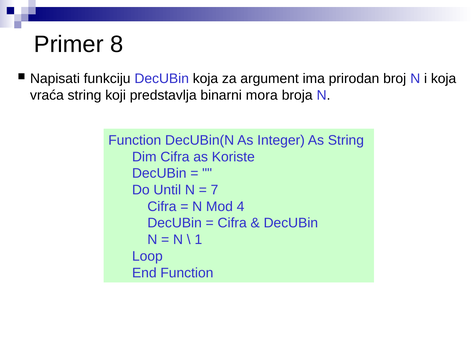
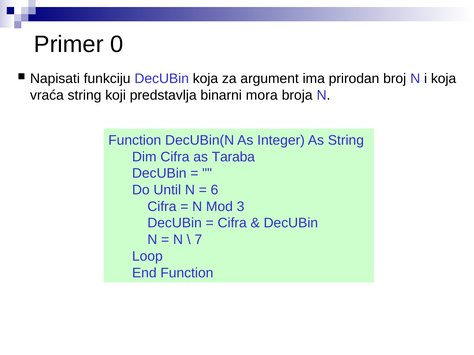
8: 8 -> 0
Koriste: Koriste -> Taraba
7: 7 -> 6
4: 4 -> 3
1: 1 -> 7
